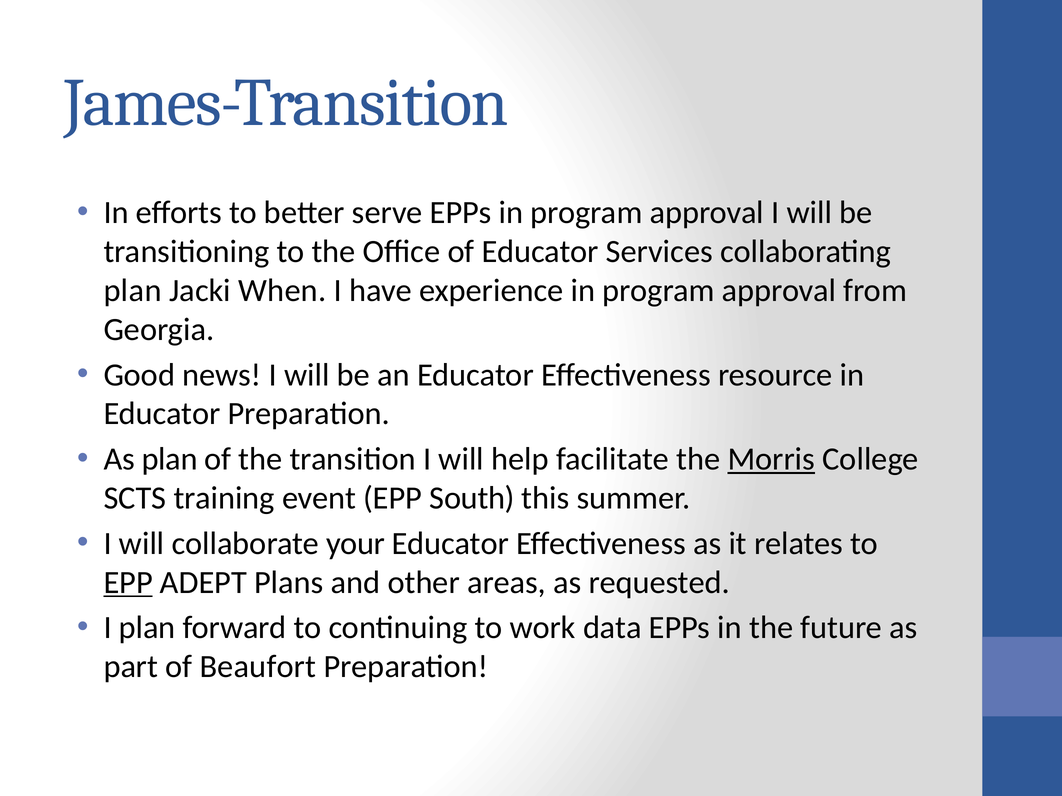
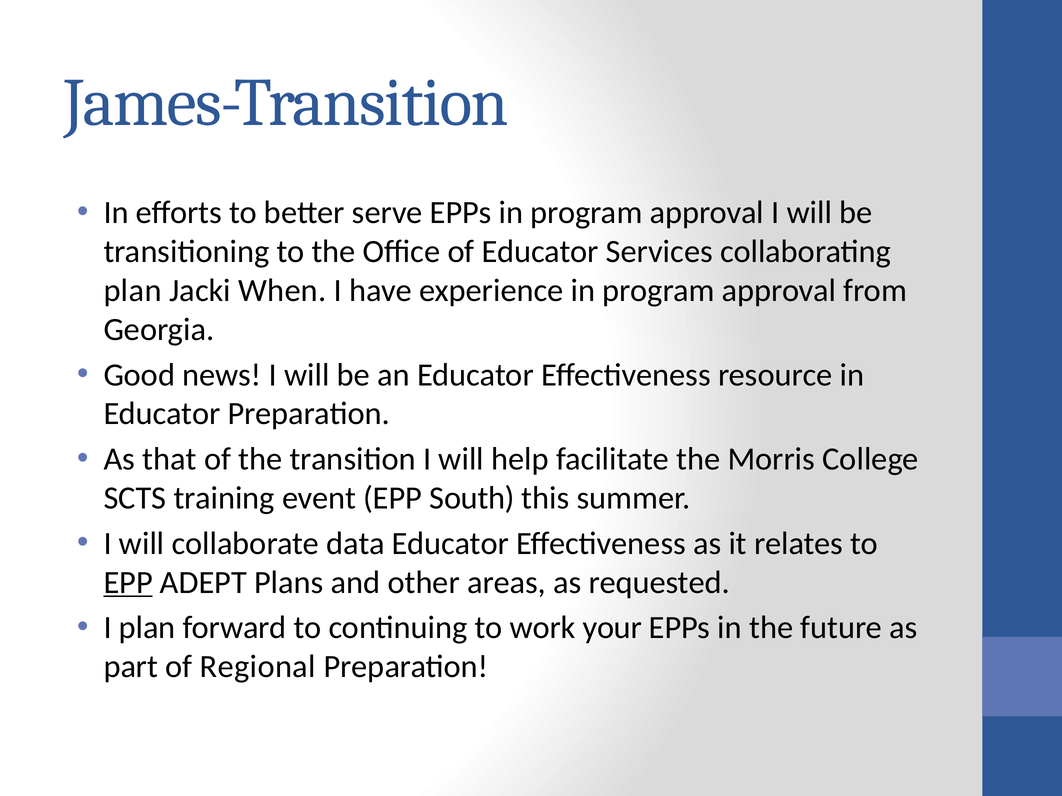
As plan: plan -> that
Morris underline: present -> none
your: your -> data
data: data -> your
Beaufort: Beaufort -> Regional
